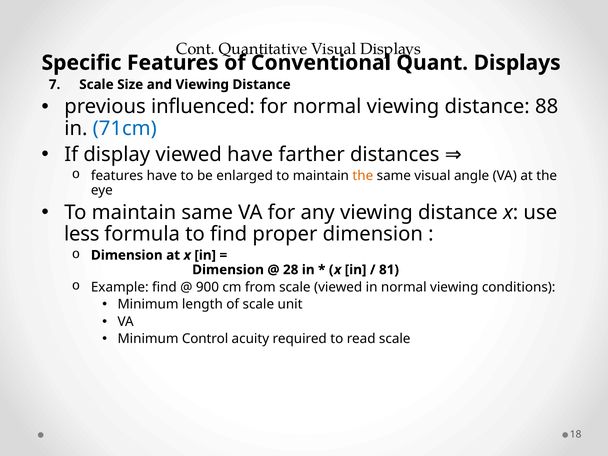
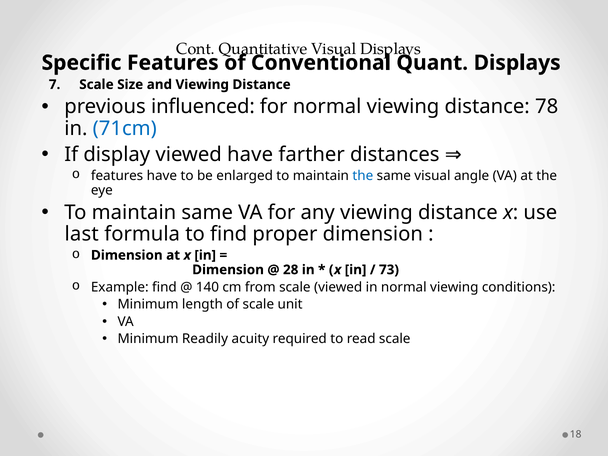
88: 88 -> 78
the at (363, 176) colour: orange -> blue
less: less -> last
81: 81 -> 73
900: 900 -> 140
Control: Control -> Readily
